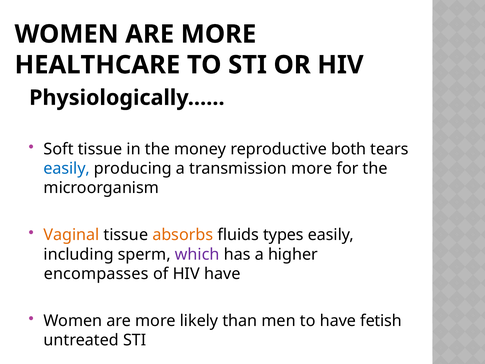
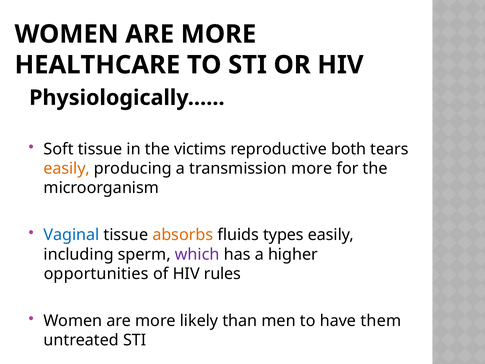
money: money -> victims
easily at (67, 168) colour: blue -> orange
Vaginal colour: orange -> blue
encompasses: encompasses -> opportunities
HIV have: have -> rules
fetish: fetish -> them
